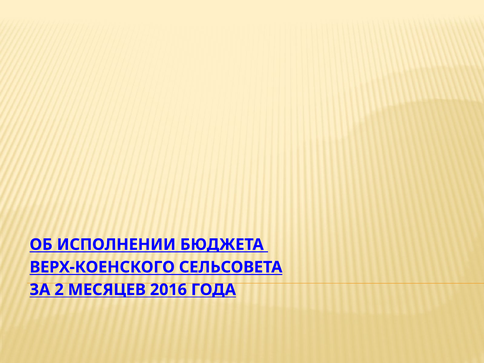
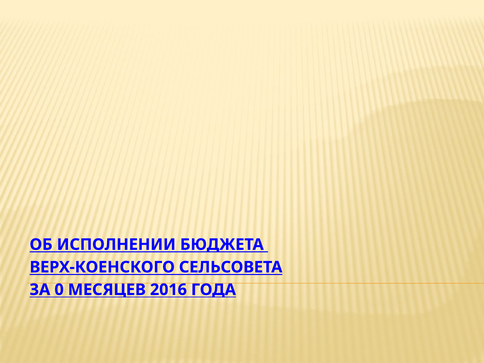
2: 2 -> 0
